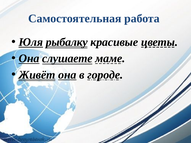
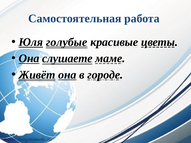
рыбалку: рыбалку -> голубые
